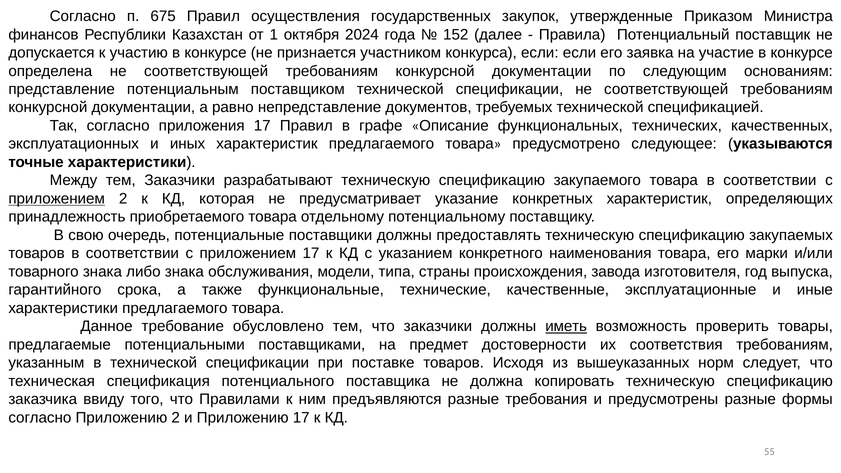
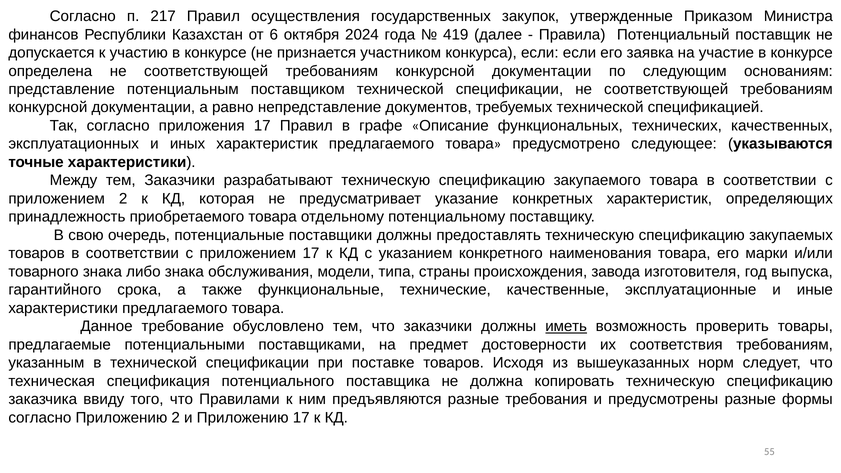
675: 675 -> 217
1: 1 -> 6
152: 152 -> 419
приложением at (57, 199) underline: present -> none
